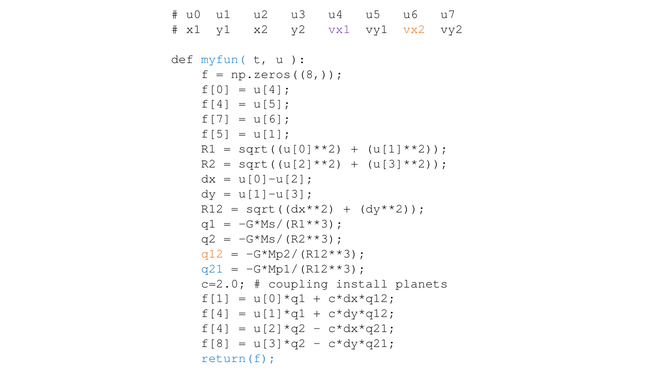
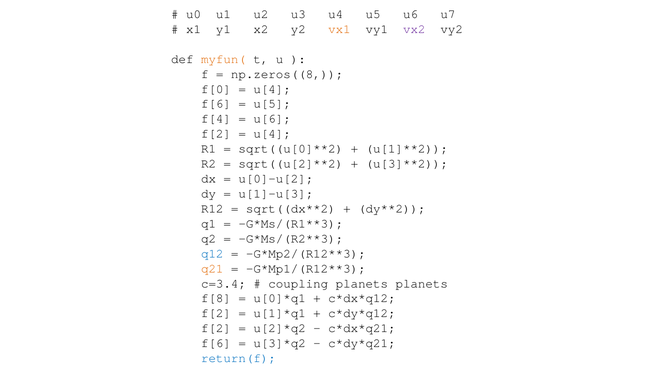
vx1 colour: purple -> orange
vx2 colour: orange -> purple
myfun( colour: blue -> orange
f[4 at (216, 104): f[4 -> f[6
f[7: f[7 -> f[4
f[5 at (216, 134): f[5 -> f[2
u[1 at (272, 134): u[1 -> u[4
q12 colour: orange -> blue
q21 colour: blue -> orange
c=2.0: c=2.0 -> c=3.4
coupling install: install -> planets
f[1: f[1 -> f[8
f[4 at (216, 313): f[4 -> f[2
f[4 at (216, 328): f[4 -> f[2
f[8 at (216, 343): f[8 -> f[6
